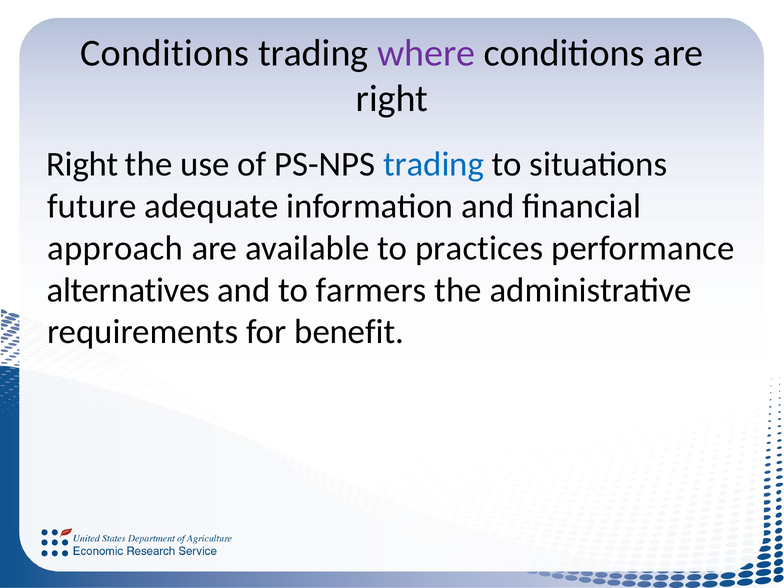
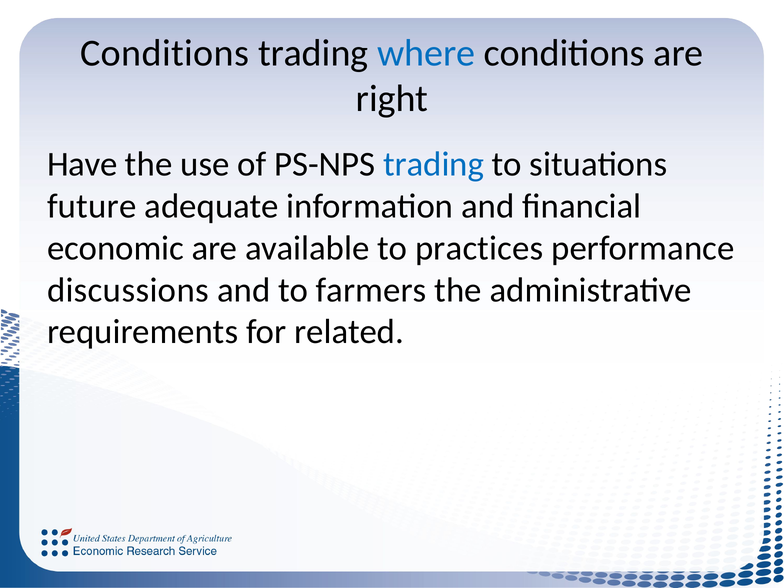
where colour: purple -> blue
Right at (82, 164): Right -> Have
approach: approach -> economic
alternatives: alternatives -> discussions
benefit: benefit -> related
